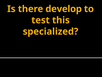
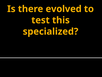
develop: develop -> evolved
